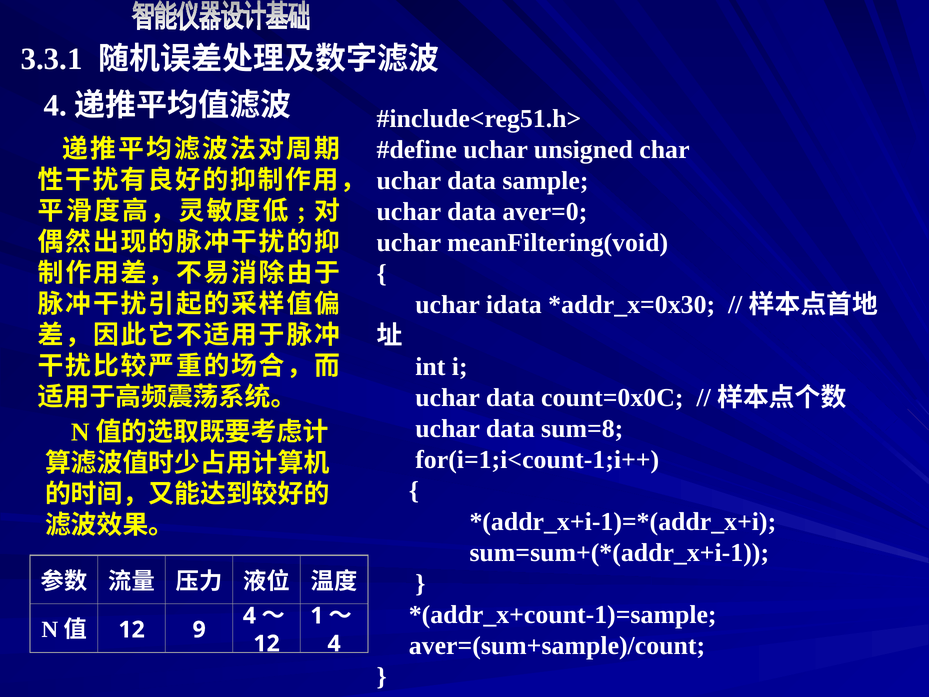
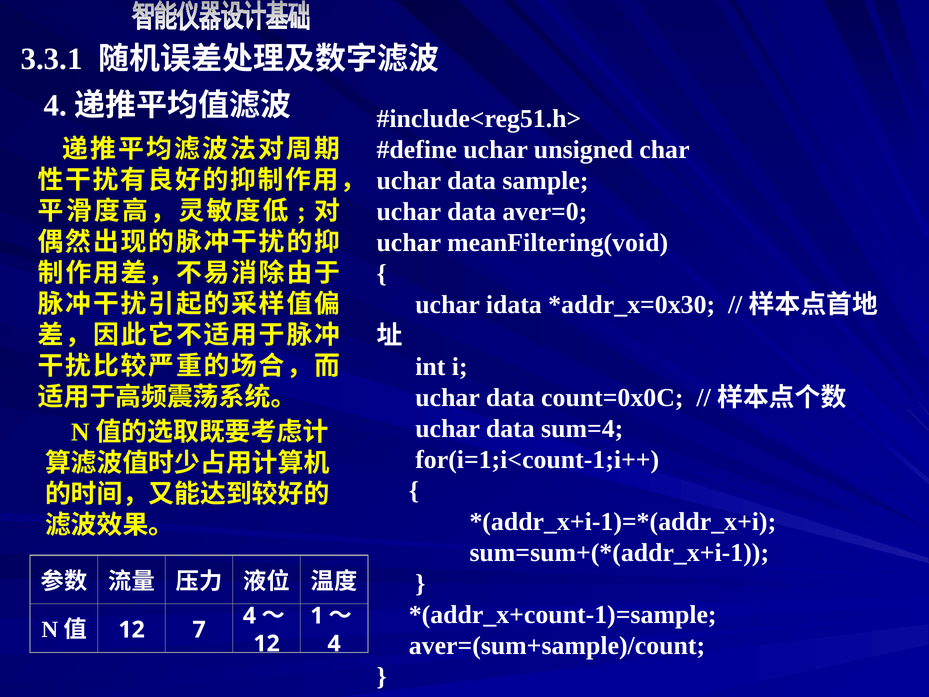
sum=8: sum=8 -> sum=4
9: 9 -> 7
